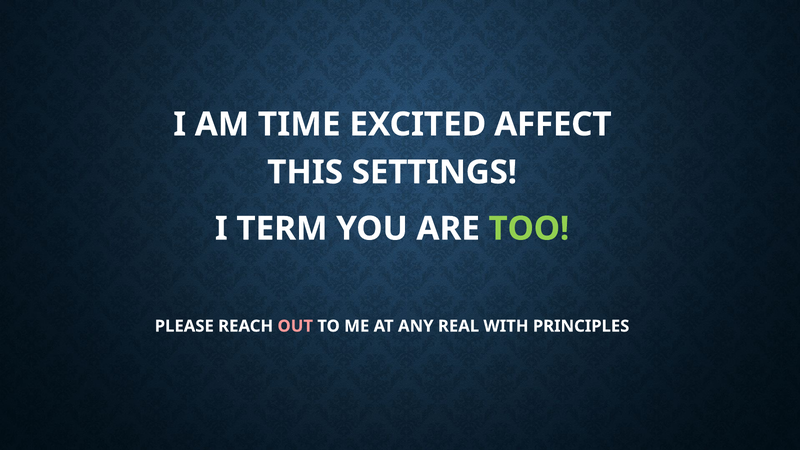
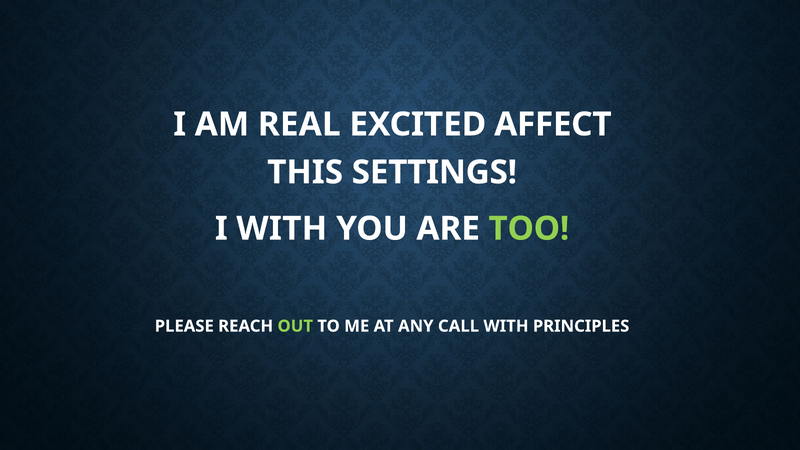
TIME: TIME -> REAL
I TERM: TERM -> WITH
OUT colour: pink -> light green
REAL: REAL -> CALL
